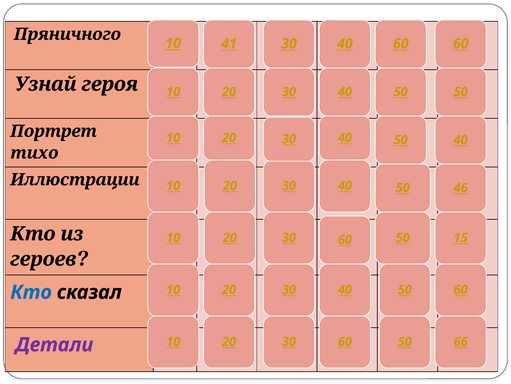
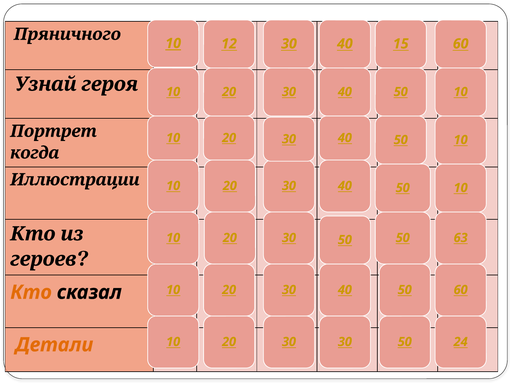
41: 41 -> 12
40 60: 60 -> 15
50 at (461, 92): 50 -> 10
40 at (461, 140): 40 -> 10
тихо: тихо -> когда
46 at (461, 187): 46 -> 10
60 at (345, 239): 60 -> 50
15: 15 -> 63
Кто at (31, 292) colour: blue -> orange
60 at (345, 341): 60 -> 30
66: 66 -> 24
Детали colour: purple -> orange
